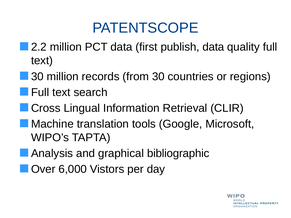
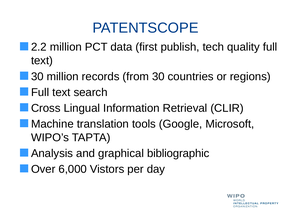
publish data: data -> tech
